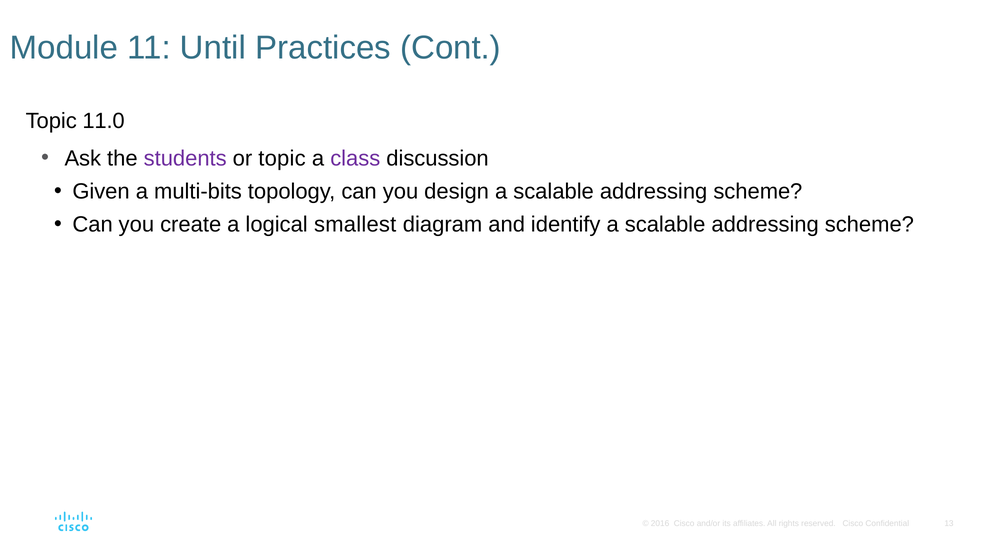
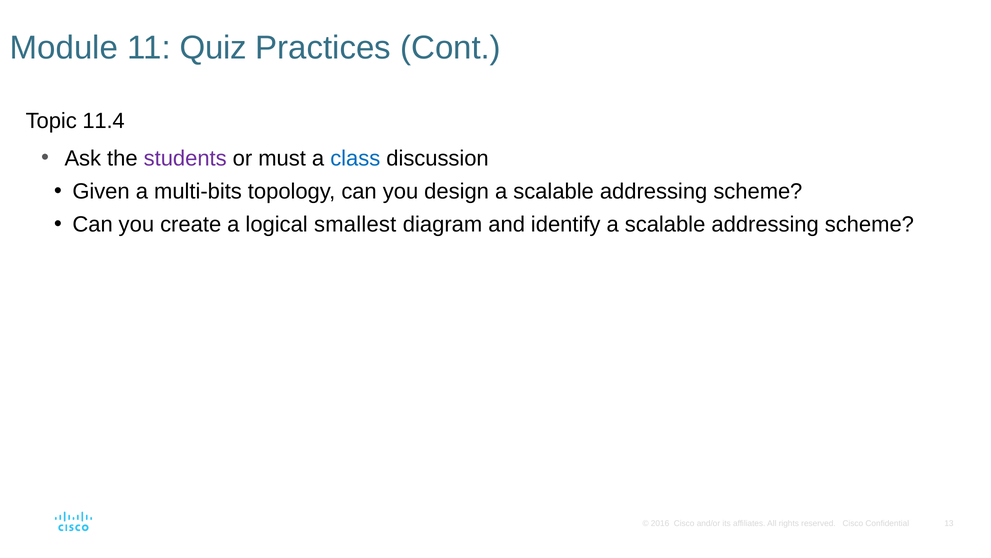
Until: Until -> Quiz
11.0: 11.0 -> 11.4
or topic: topic -> must
class colour: purple -> blue
